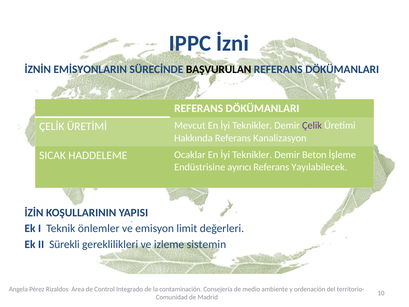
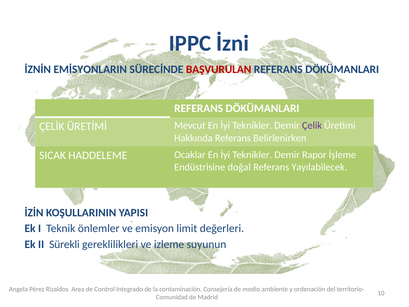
BAŞVURULAN colour: black -> red
Kanalizasyon: Kanalizasyon -> Belirlenirken
Beton: Beton -> Rapor
ayırıcı: ayırıcı -> doğal
sistemin: sistemin -> suyunun
